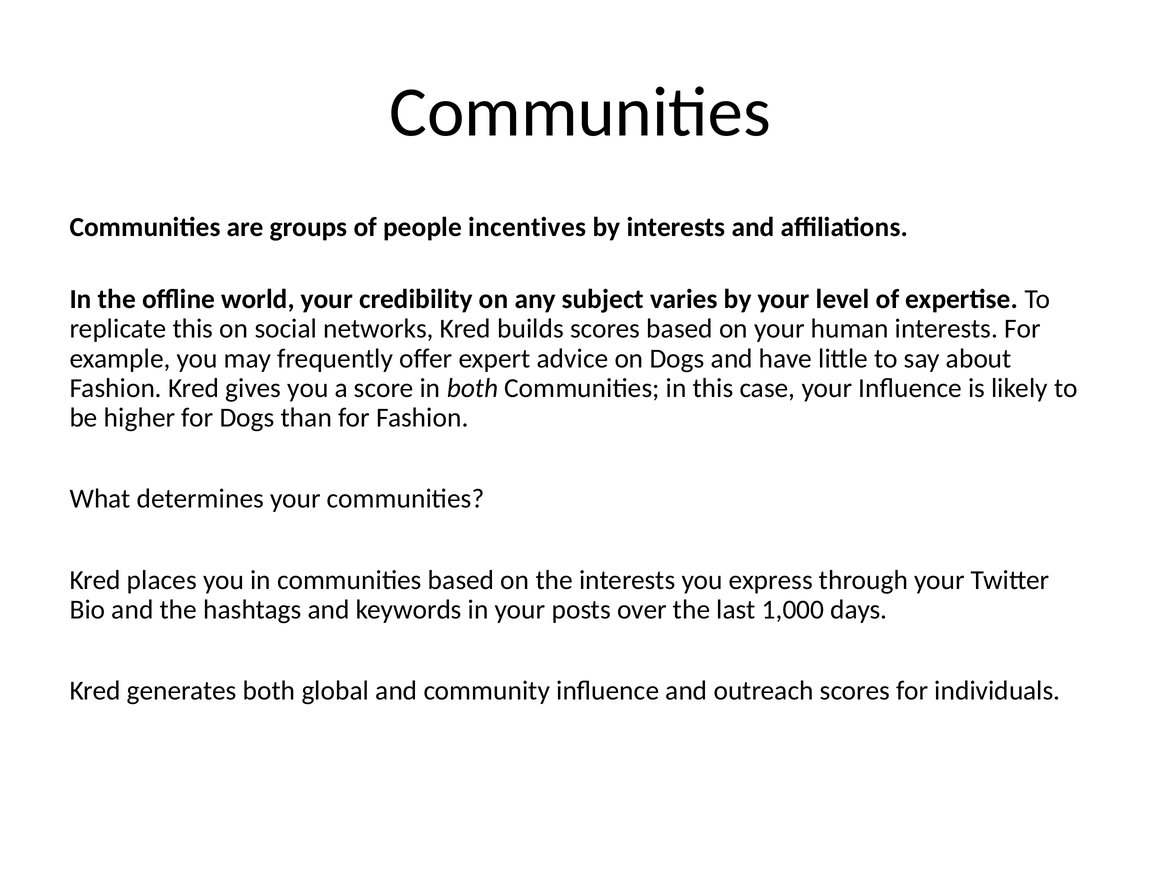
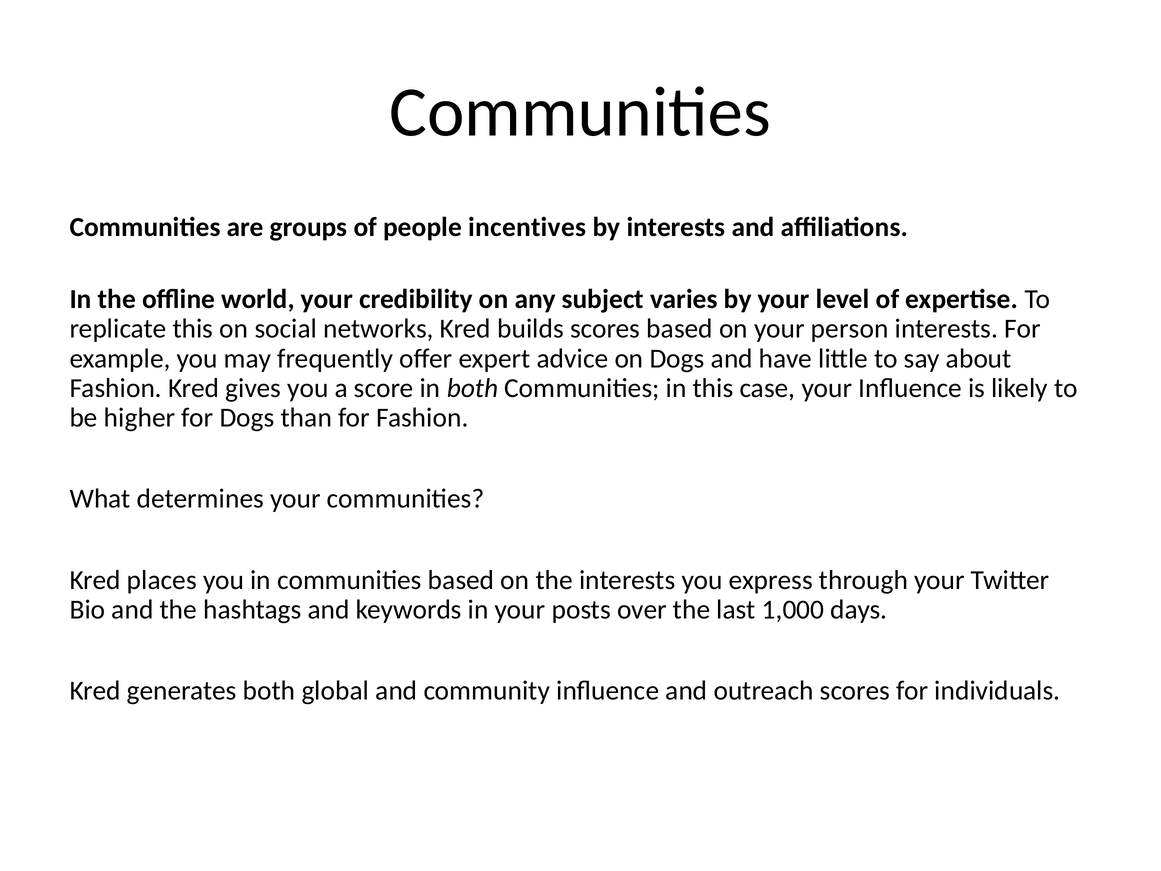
human: human -> person
